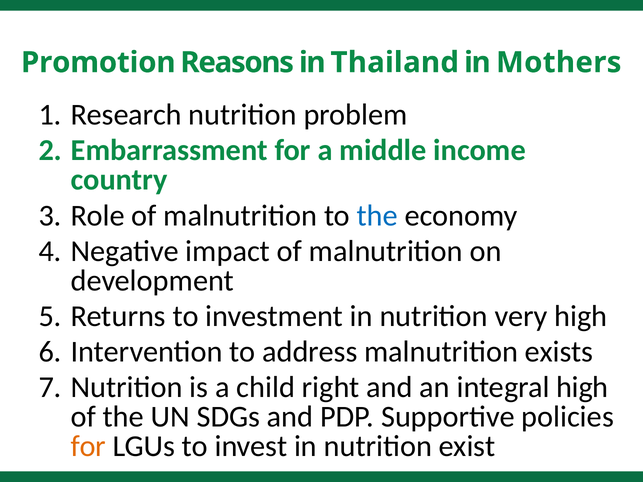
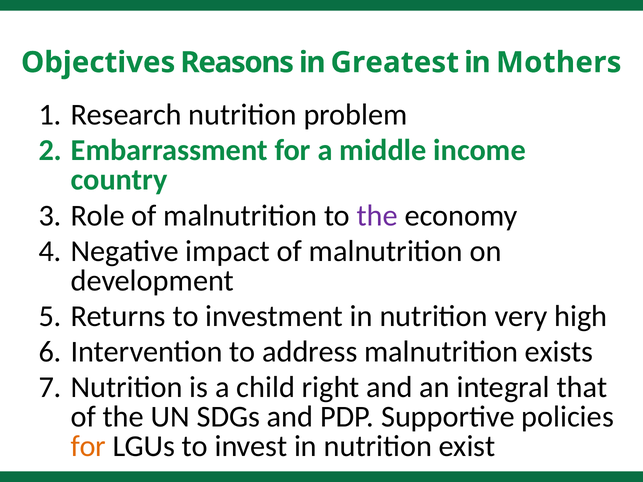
Promotion: Promotion -> Objectives
Thailand: Thailand -> Greatest
the at (377, 216) colour: blue -> purple
integral high: high -> that
